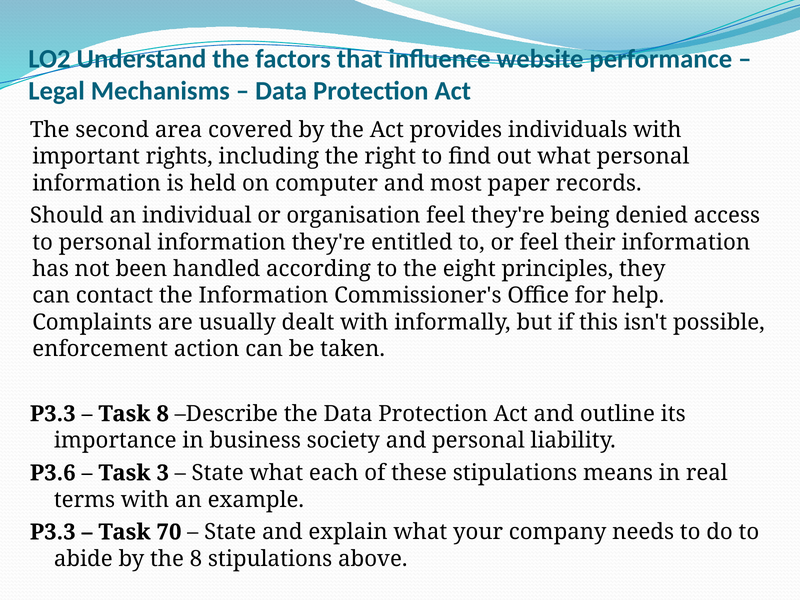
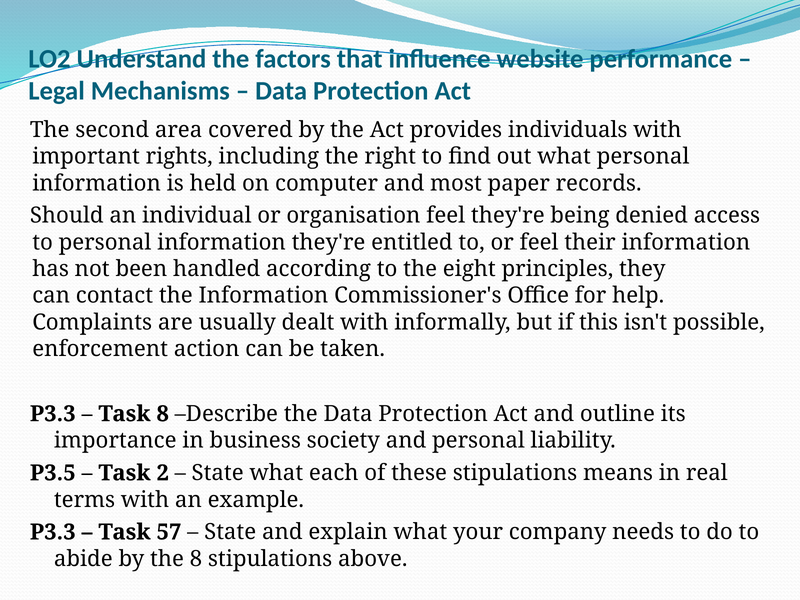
P3.6: P3.6 -> P3.5
3: 3 -> 2
70: 70 -> 57
